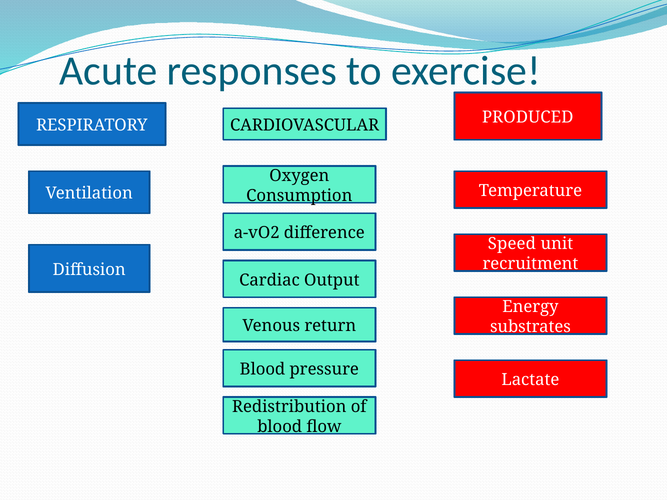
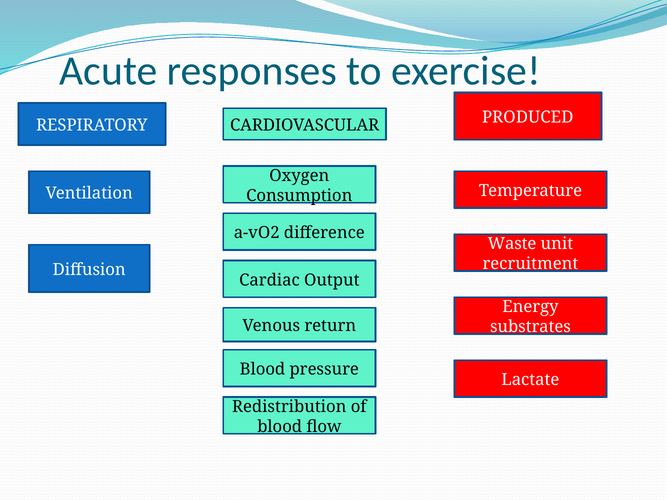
Speed: Speed -> Waste
